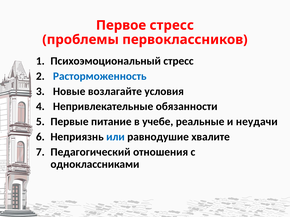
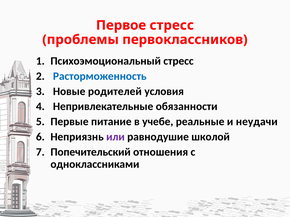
возлагайте: возлагайте -> родителей
или colour: blue -> purple
хвалите: хвалите -> школой
Педагогический: Педагогический -> Попечительский
